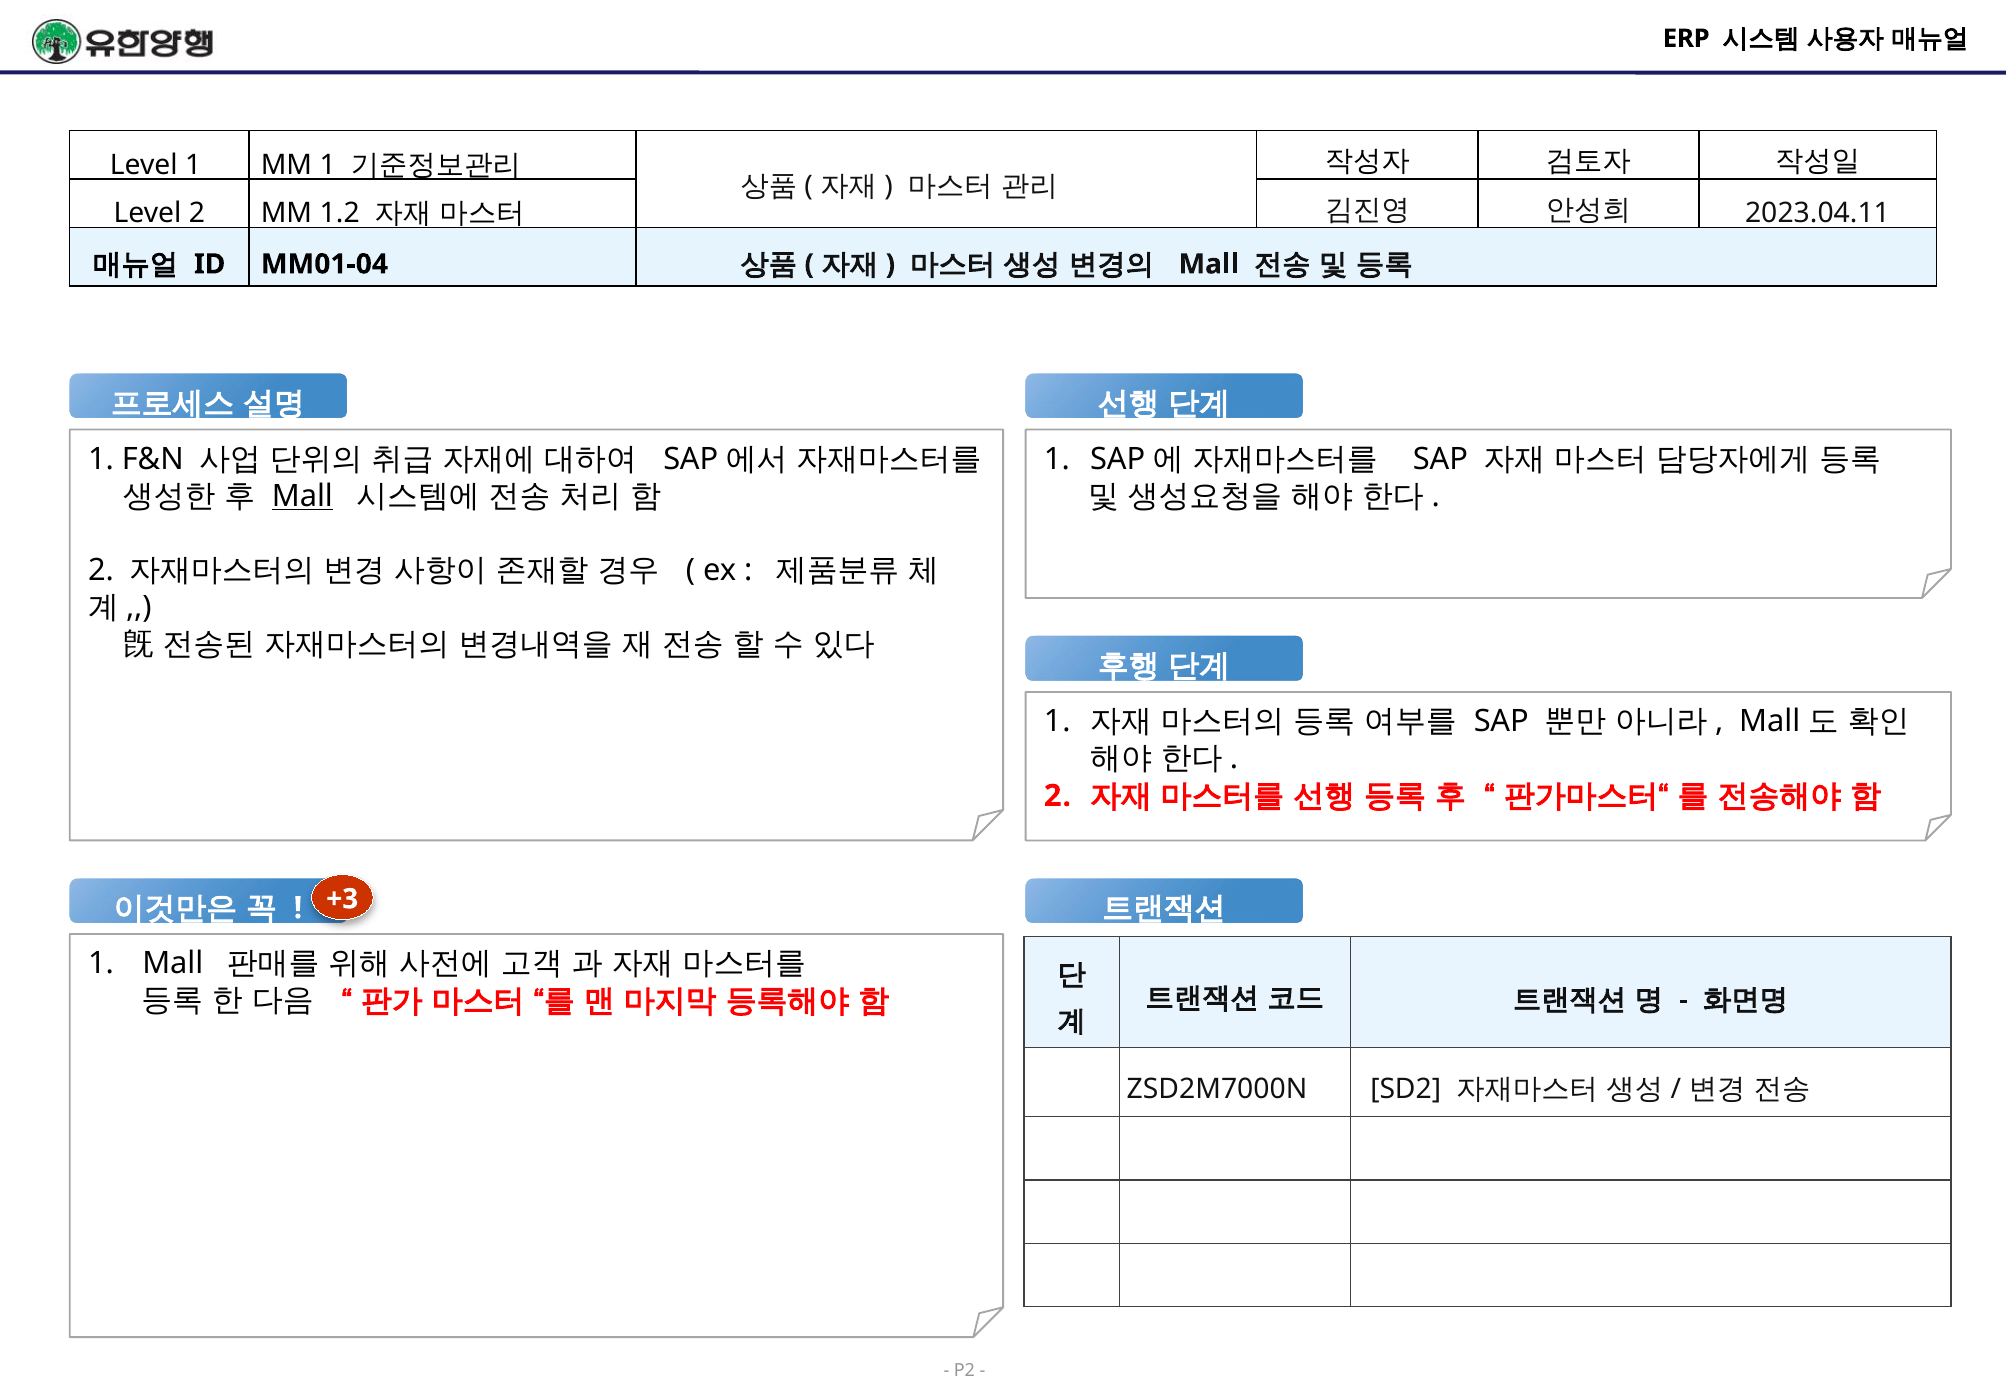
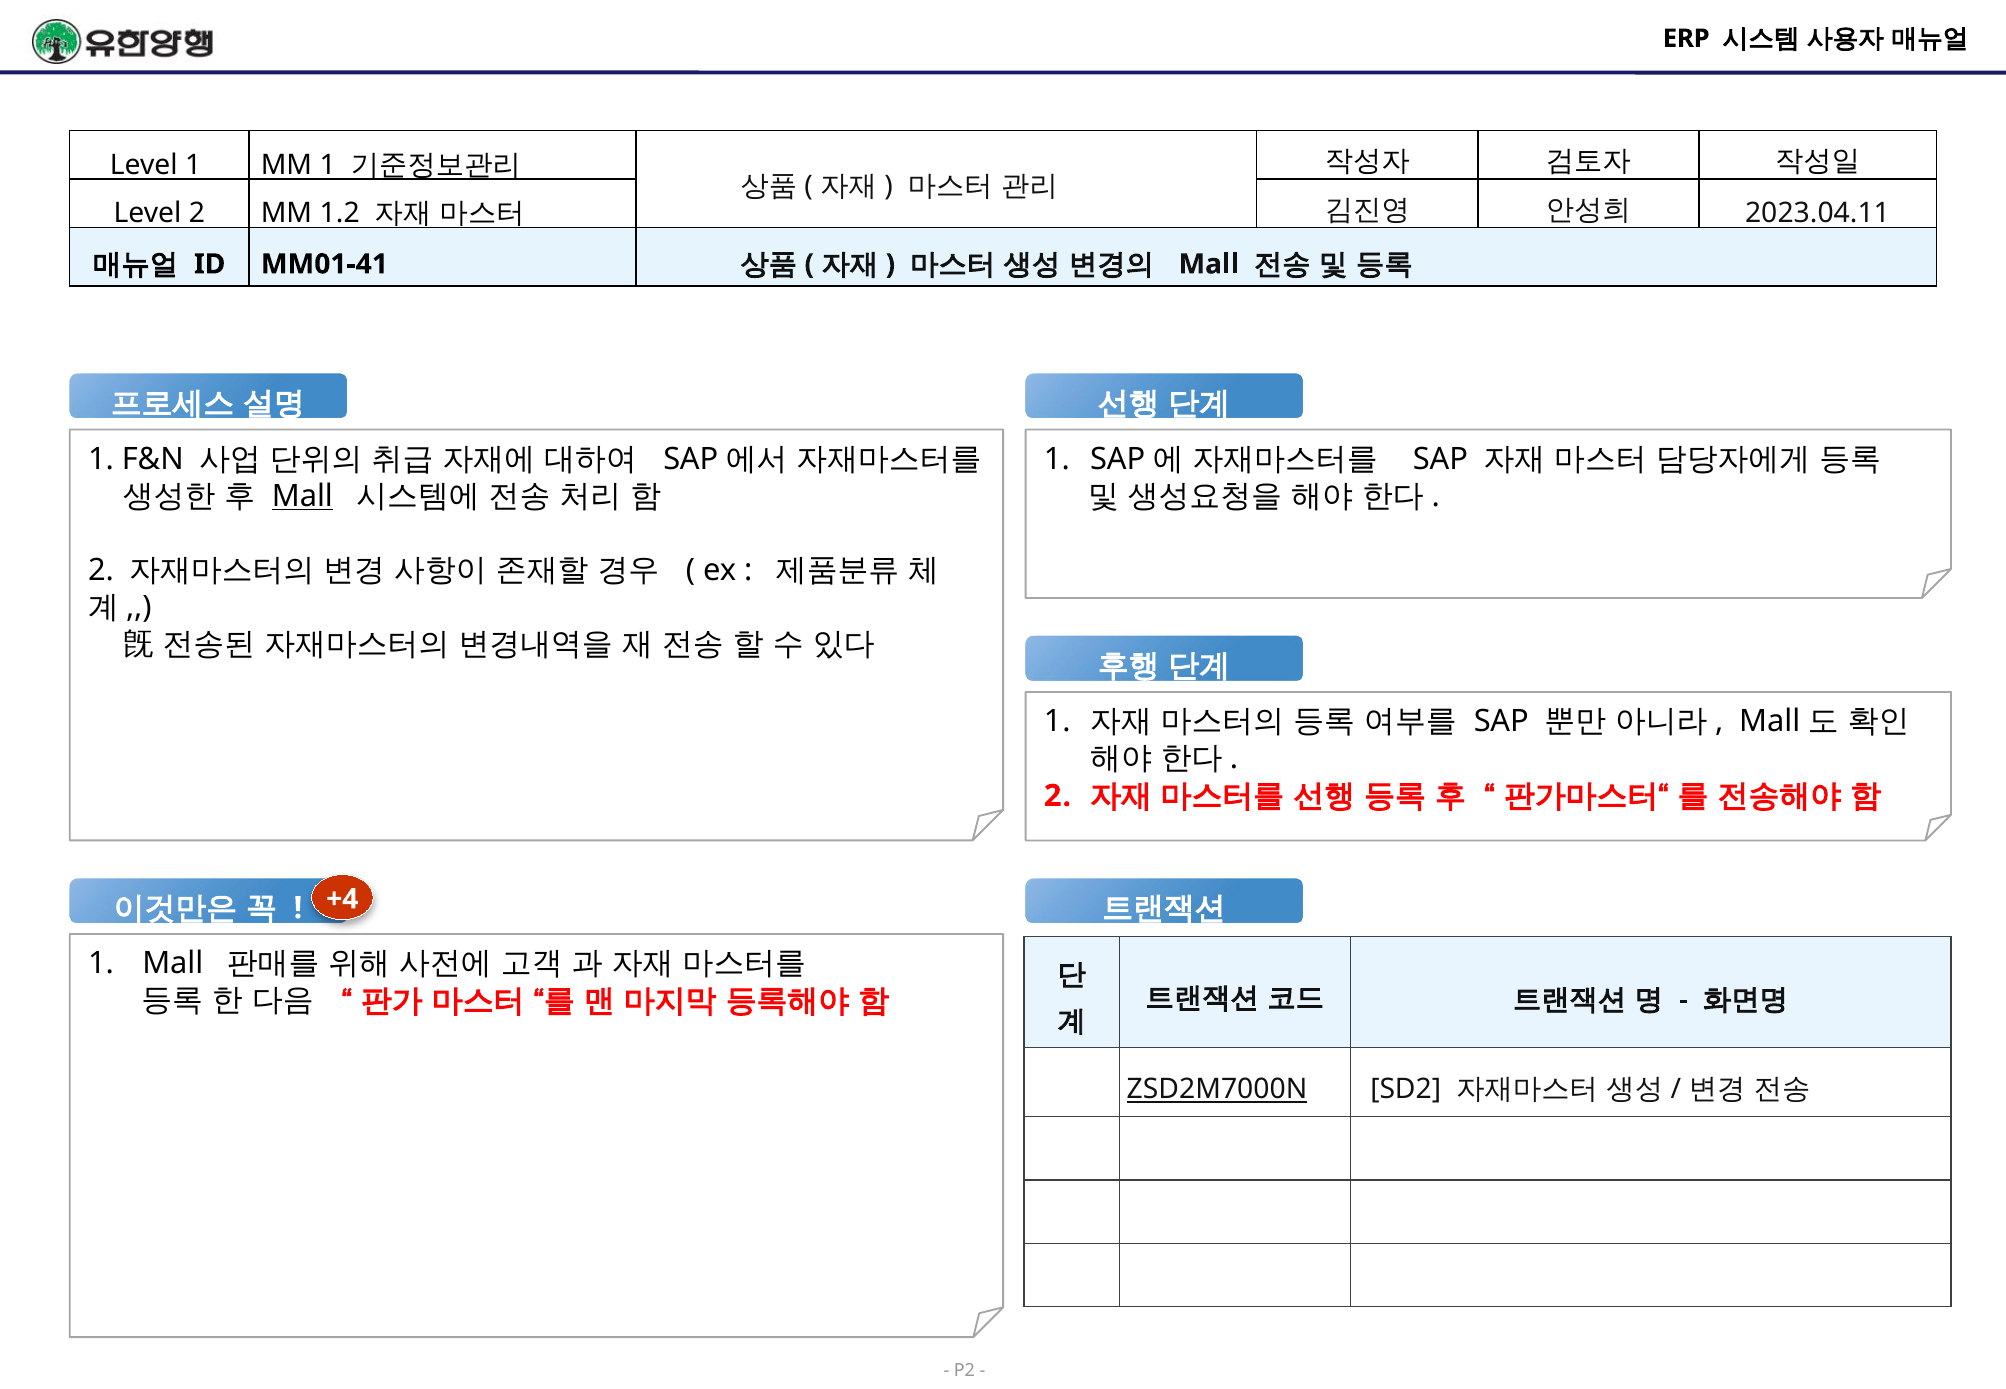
MM01-04: MM01-04 -> MM01-41
+3: +3 -> +4
ZSD2M7000N underline: none -> present
